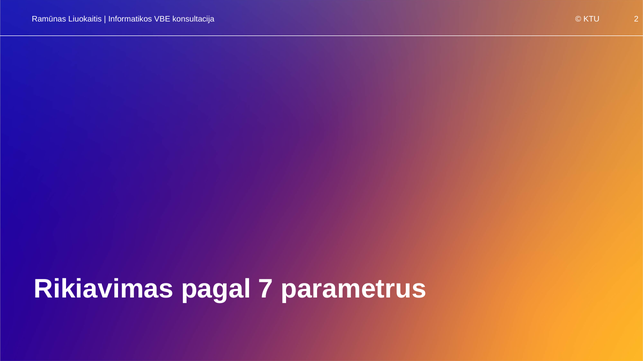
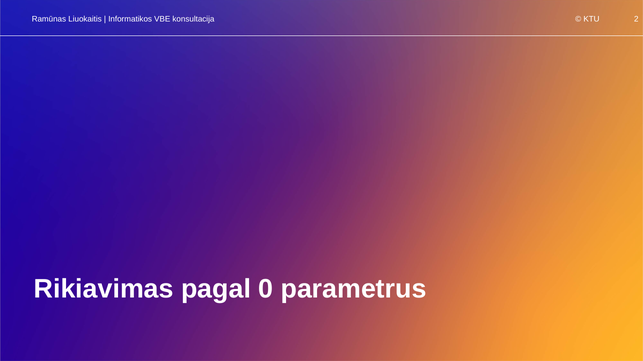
7: 7 -> 0
